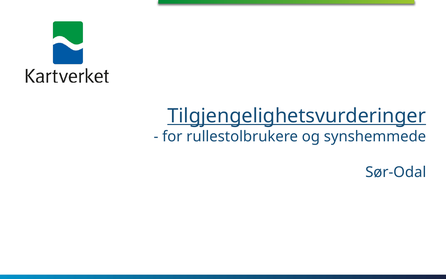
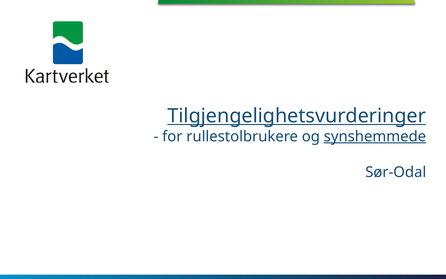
synshemmede underline: none -> present
